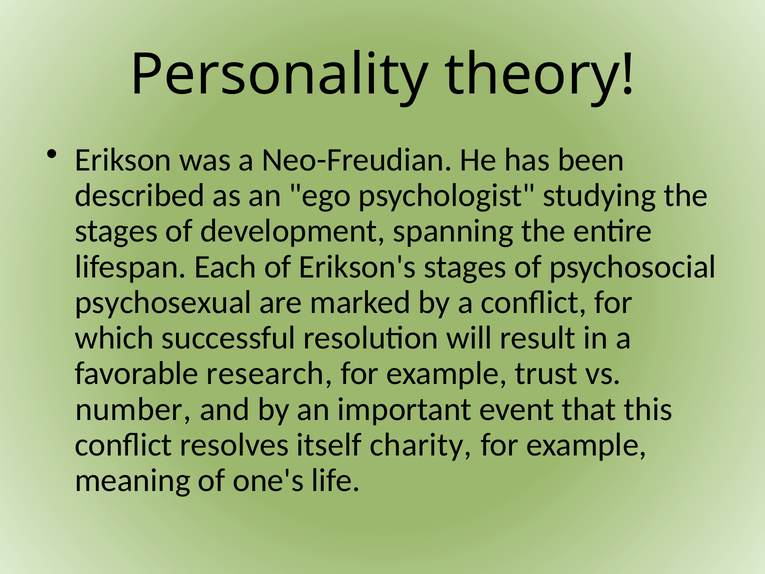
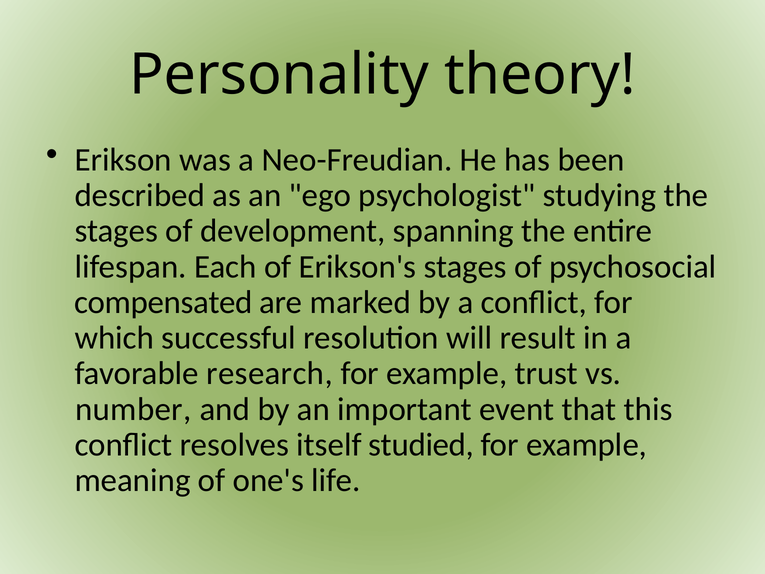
psychosexual: psychosexual -> compensated
charity: charity -> studied
